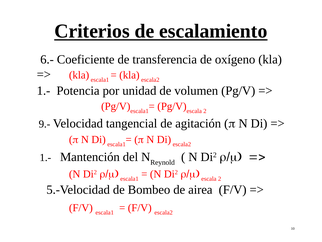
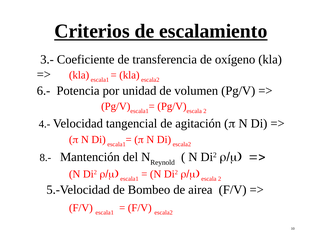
6.-: 6.- -> 3.-
1.- at (44, 91): 1.- -> 6.-
9.-: 9.- -> 4.-
1.- at (45, 157): 1.- -> 8.-
